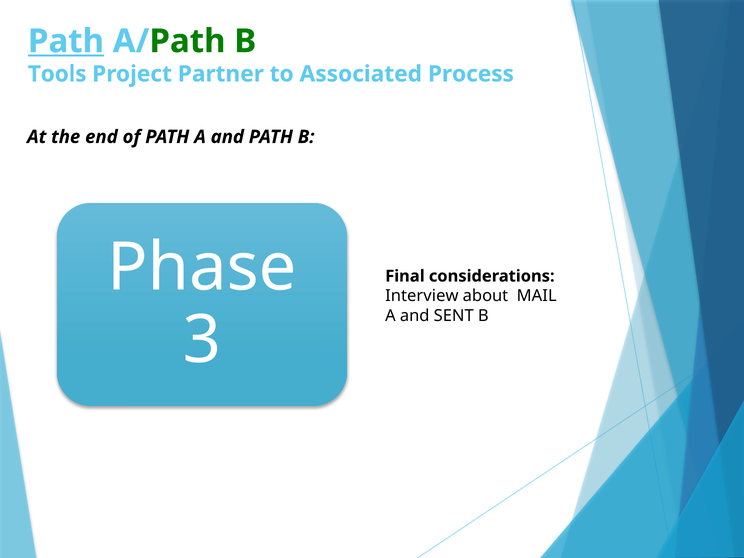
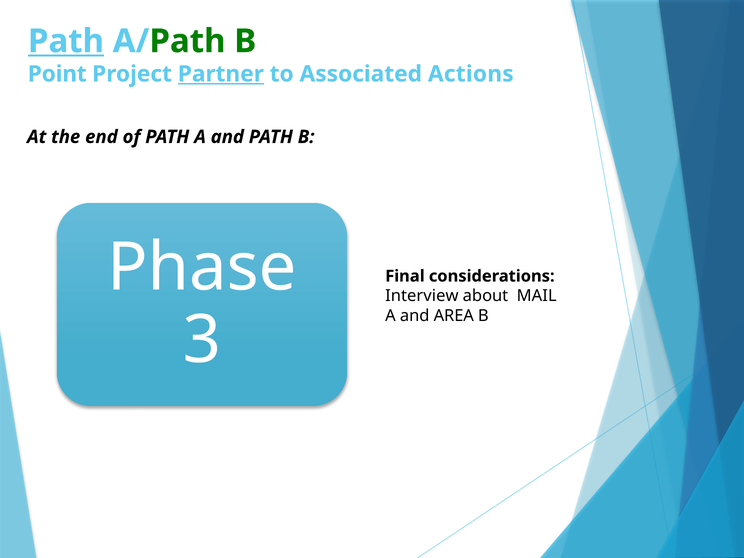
Tools: Tools -> Point
Partner underline: none -> present
Process: Process -> Actions
SENT: SENT -> AREA
